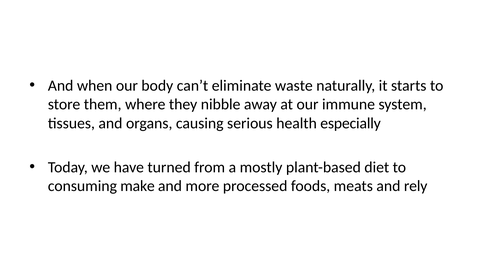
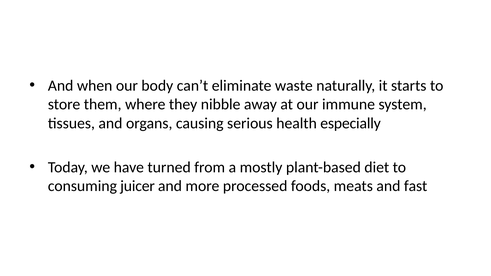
make: make -> juicer
rely: rely -> fast
